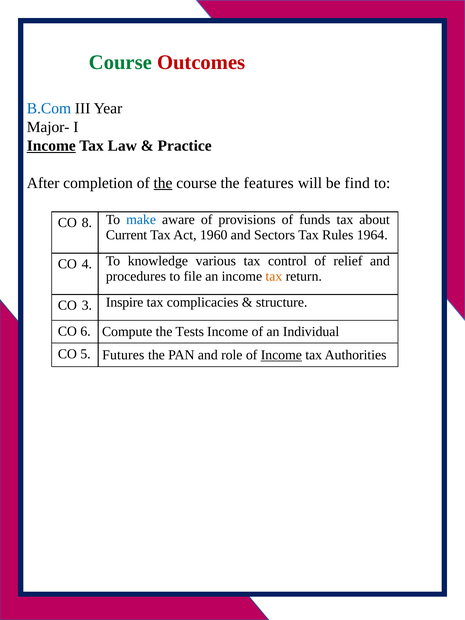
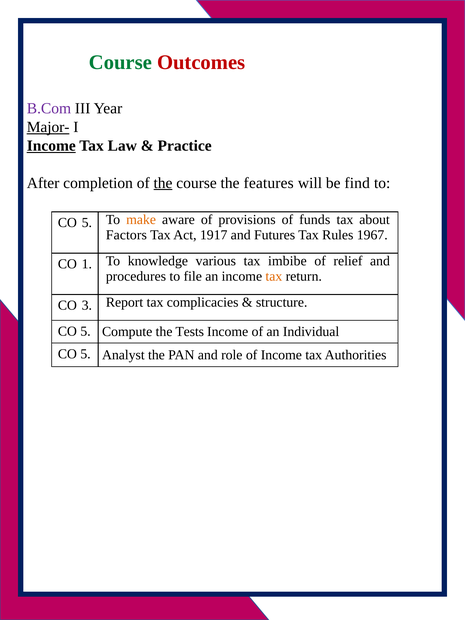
B.Com colour: blue -> purple
Major- underline: none -> present
8 at (87, 223): 8 -> 5
make colour: blue -> orange
Current: Current -> Factors
1960: 1960 -> 1917
Sectors: Sectors -> Futures
1964: 1964 -> 1967
4: 4 -> 1
control: control -> imbibe
Inspire: Inspire -> Report
6 at (86, 331): 6 -> 5
Futures: Futures -> Analyst
Income at (281, 355) underline: present -> none
